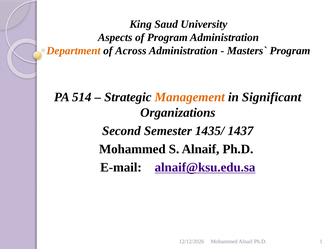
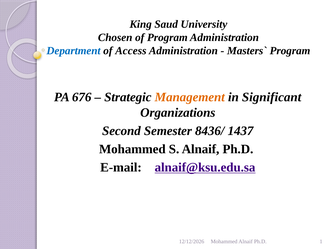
Aspects: Aspects -> Chosen
Department colour: orange -> blue
Across: Across -> Access
514: 514 -> 676
1435/: 1435/ -> 8436/
